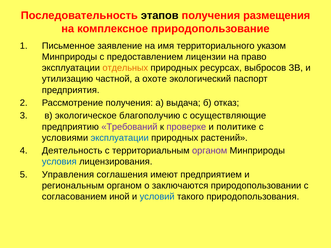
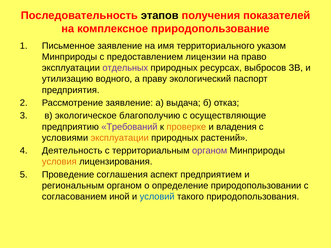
размещения: размещения -> показателей
отдельных colour: orange -> purple
частной: частной -> водного
охоте: охоте -> праву
Рассмотрение получения: получения -> заявление
проверке colour: purple -> orange
политике: политике -> владения
эксплуатации at (120, 138) colour: blue -> orange
условия colour: blue -> orange
Управления: Управления -> Проведение
имеют: имеют -> аспект
заключаются: заключаются -> определение
